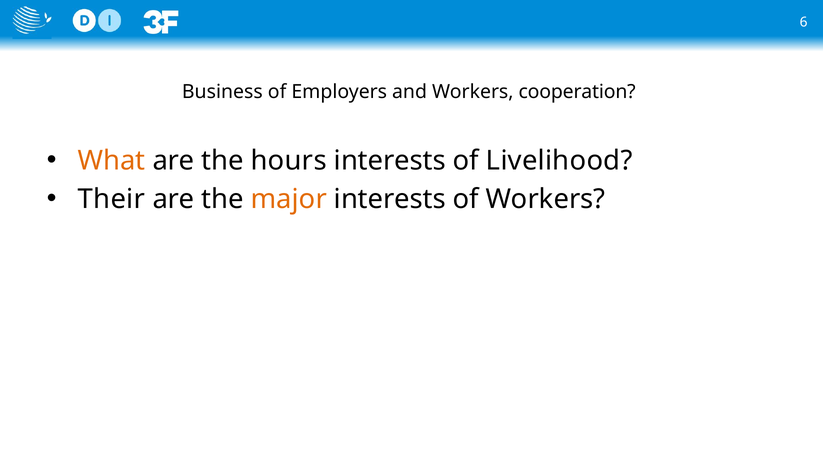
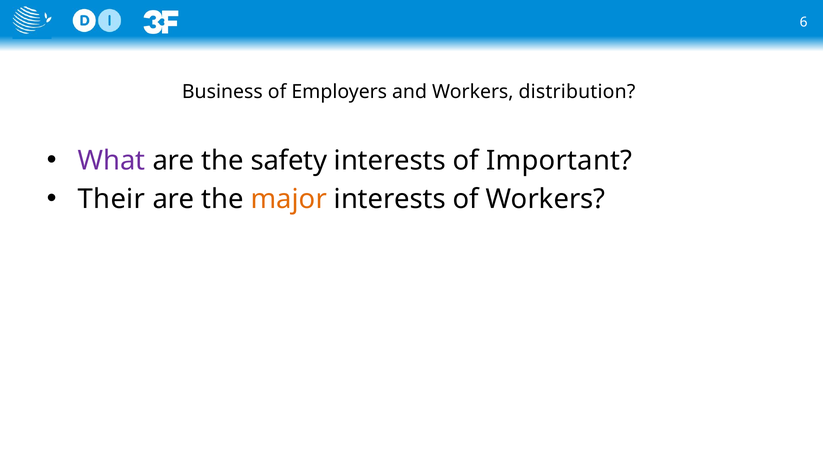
cooperation: cooperation -> distribution
What colour: orange -> purple
hours: hours -> safety
Livelihood: Livelihood -> Important
